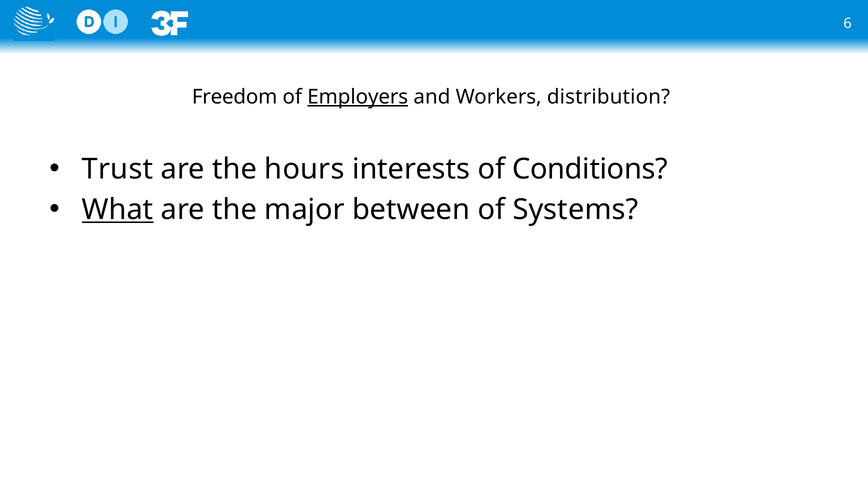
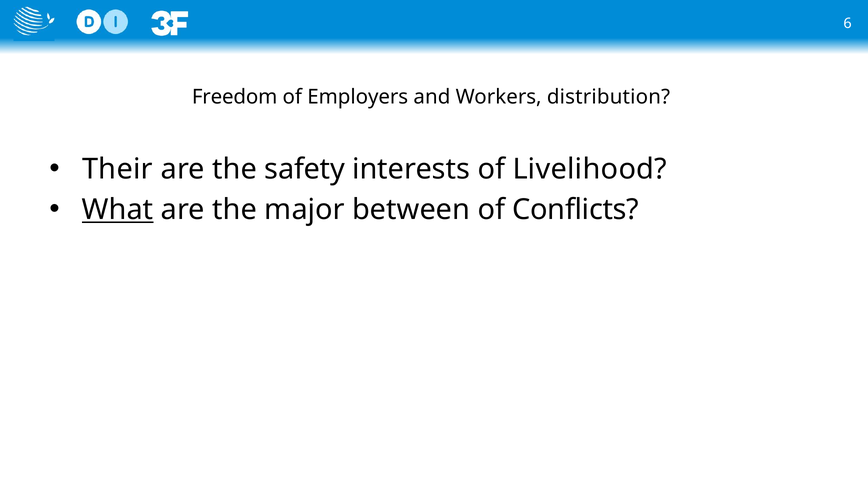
Employers underline: present -> none
Trust: Trust -> Their
hours: hours -> safety
Conditions: Conditions -> Livelihood
Systems: Systems -> Conflicts
